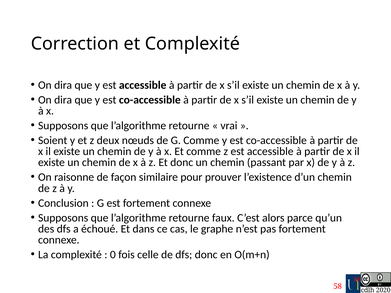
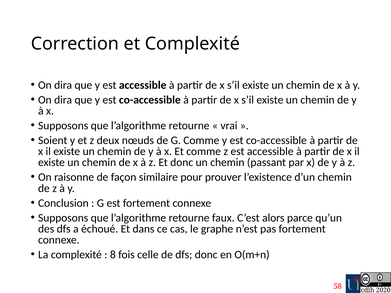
0: 0 -> 8
